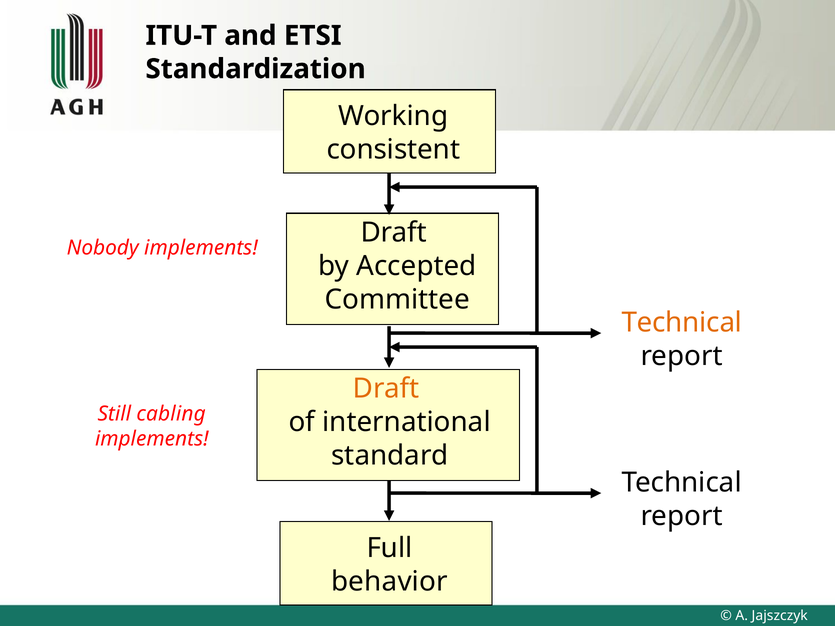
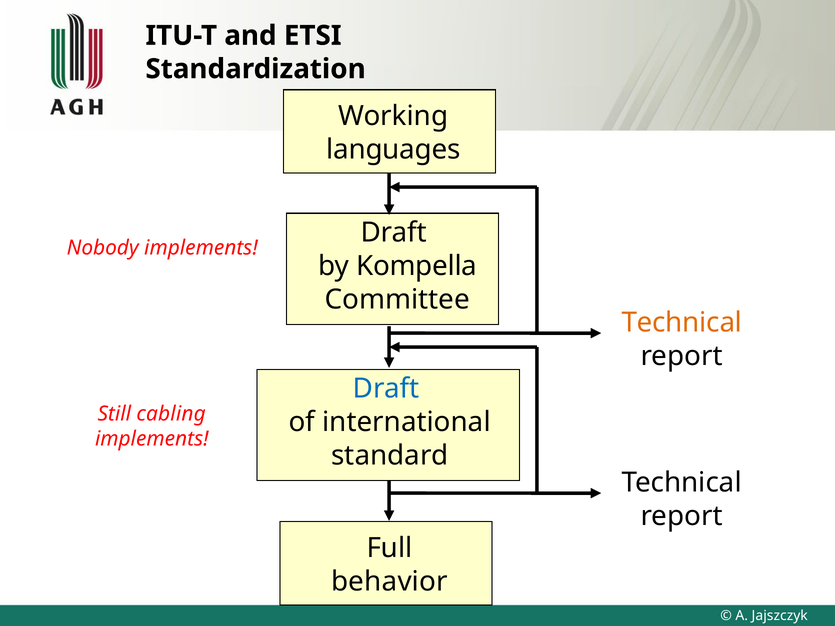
consistent: consistent -> languages
Accepted: Accepted -> Kompella
Draft at (386, 389) colour: orange -> blue
